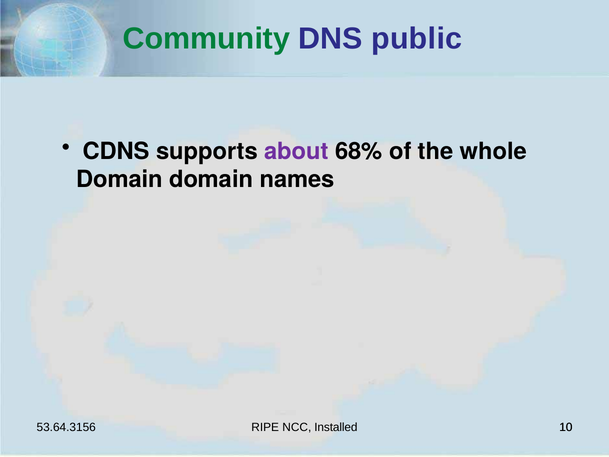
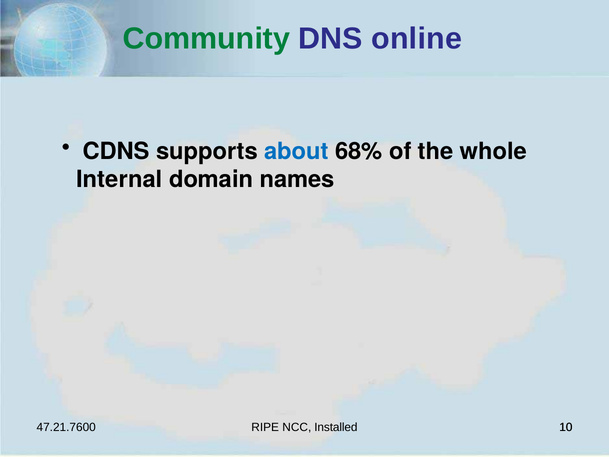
public: public -> online
about colour: purple -> blue
Domain at (119, 180): Domain -> Internal
53.64.3156: 53.64.3156 -> 47.21.7600
